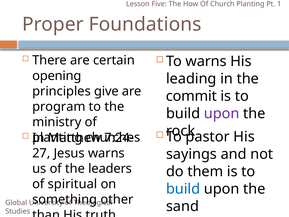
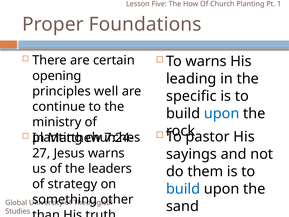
give: give -> well
commit: commit -> specific
program: program -> continue
upon at (222, 113) colour: purple -> blue
spiritual: spiritual -> strategy
